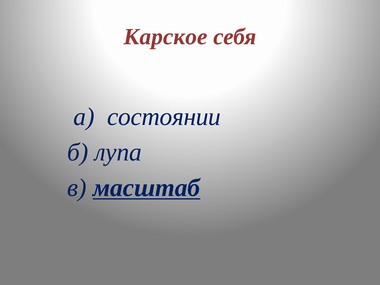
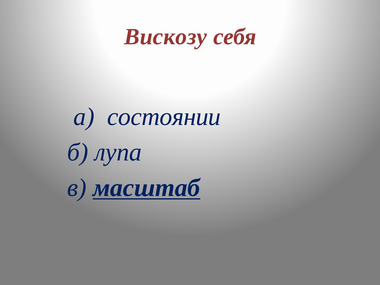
Карское: Карское -> Вискозу
